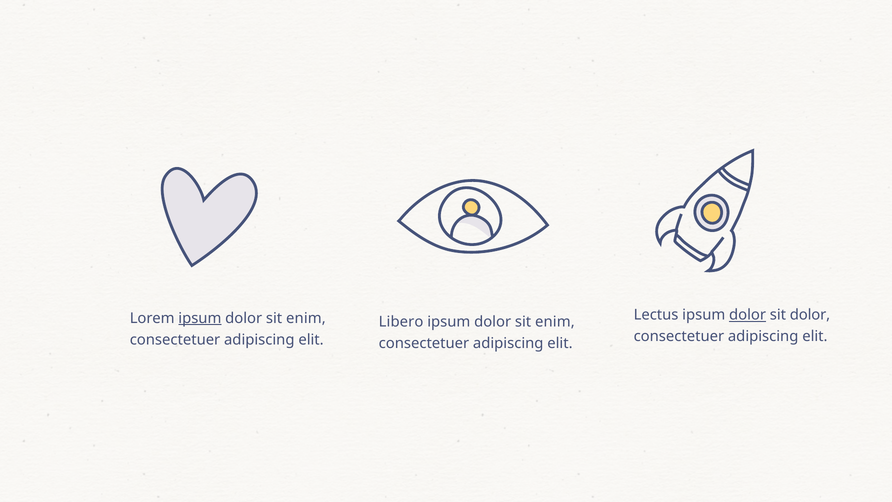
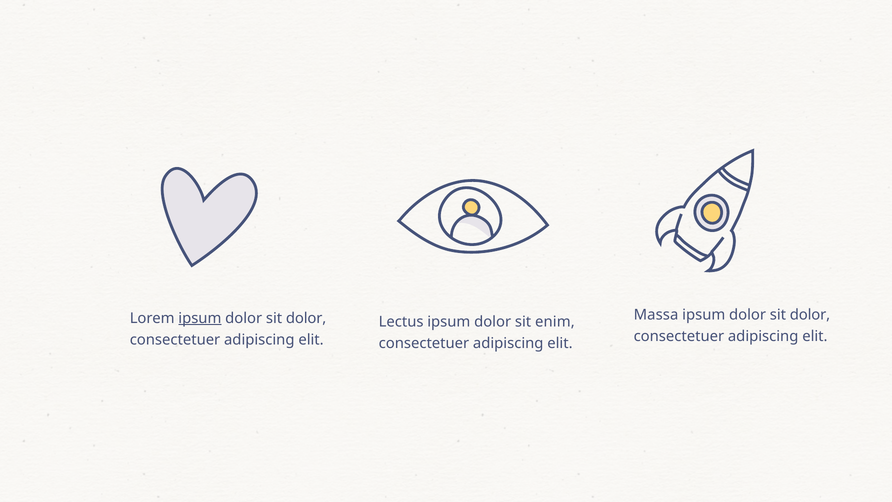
Lectus: Lectus -> Massa
dolor at (748, 315) underline: present -> none
enim at (306, 318): enim -> dolor
Libero: Libero -> Lectus
